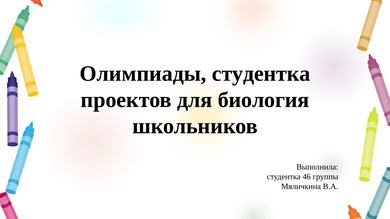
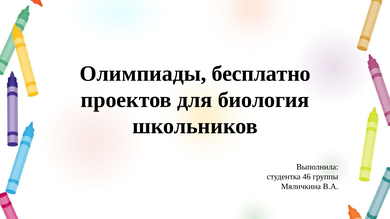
Олимпиады студентка: студентка -> бесплатно
